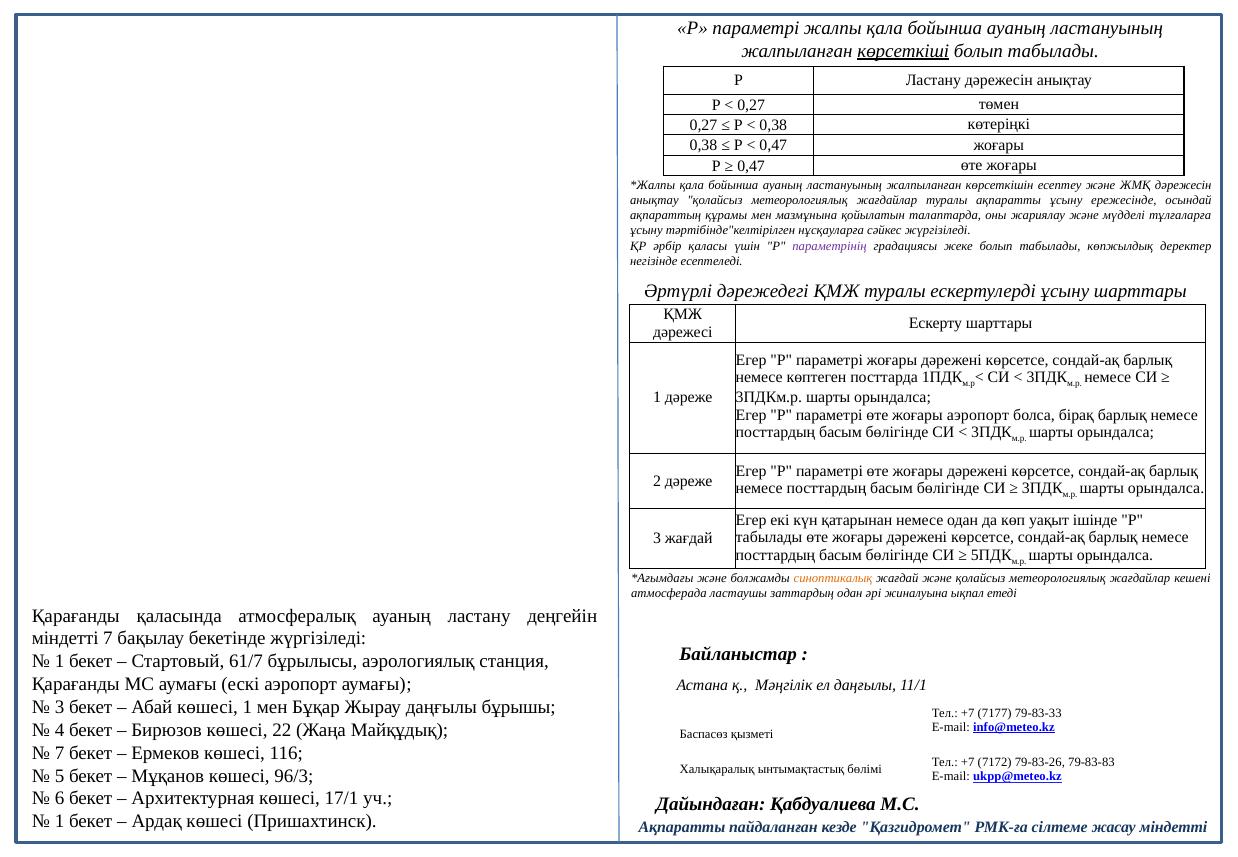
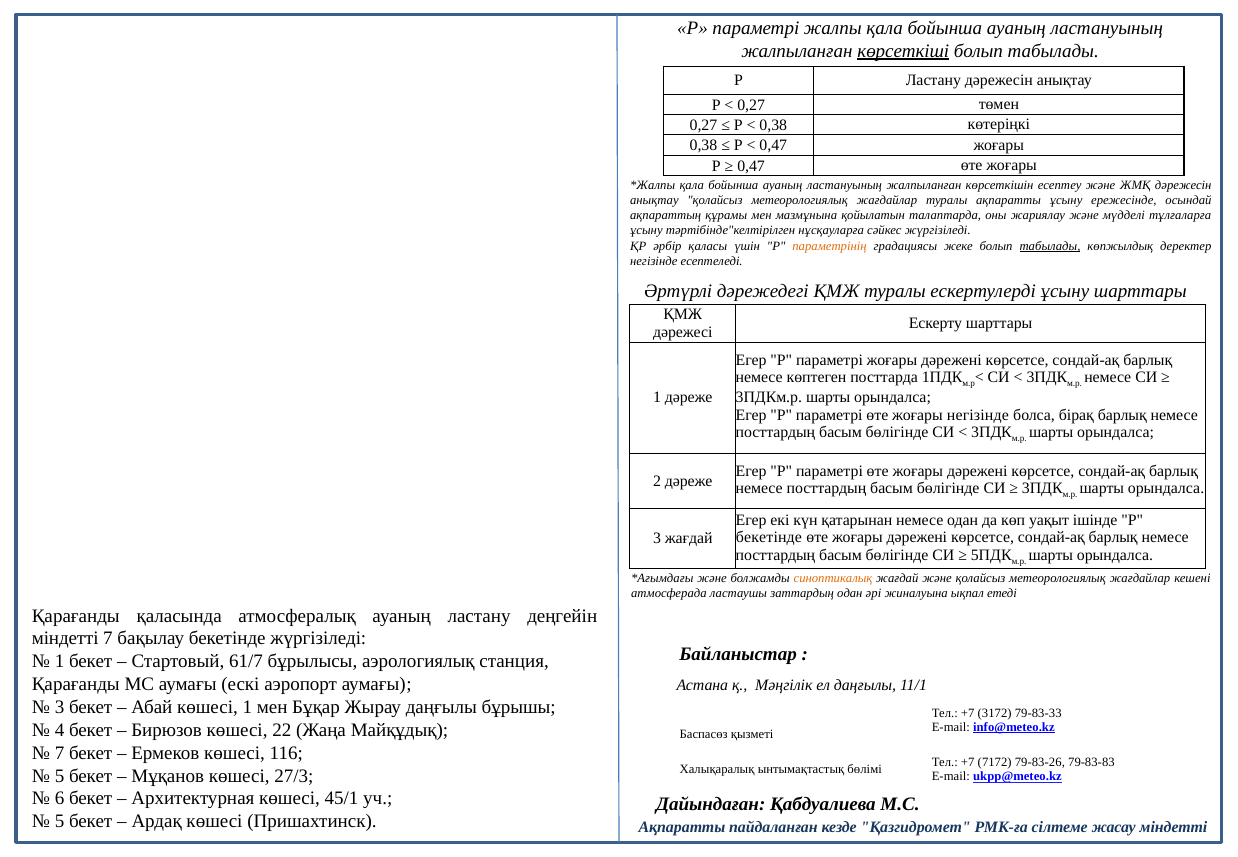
параметрінің colour: purple -> orange
табылады at (1050, 246) underline: none -> present
жоғары аэропорт: аэропорт -> негізінде
табылады at (769, 537): табылады -> бекетінде
7177: 7177 -> 3172
96/3: 96/3 -> 27/3
17/1: 17/1 -> 45/1
1 at (60, 822): 1 -> 5
